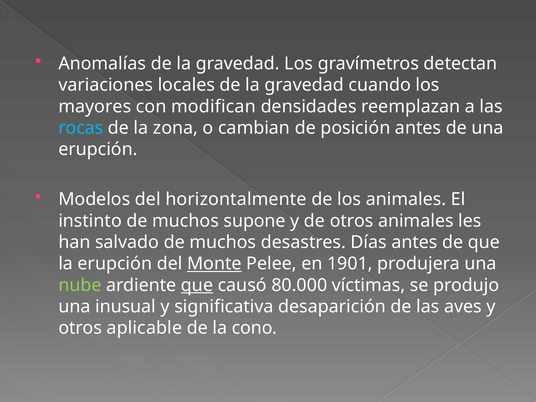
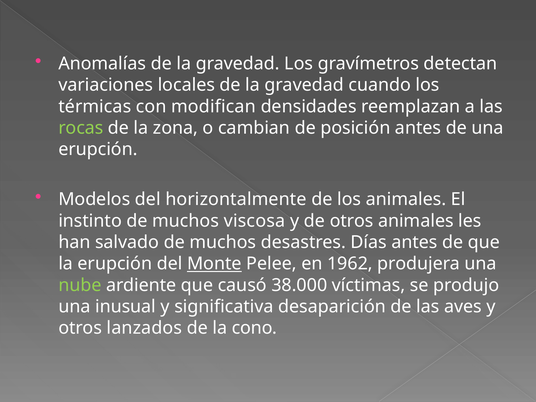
mayores: mayores -> térmicas
rocas colour: light blue -> light green
supone: supone -> viscosa
1901: 1901 -> 1962
que at (197, 285) underline: present -> none
80.000: 80.000 -> 38.000
aplicable: aplicable -> lanzados
